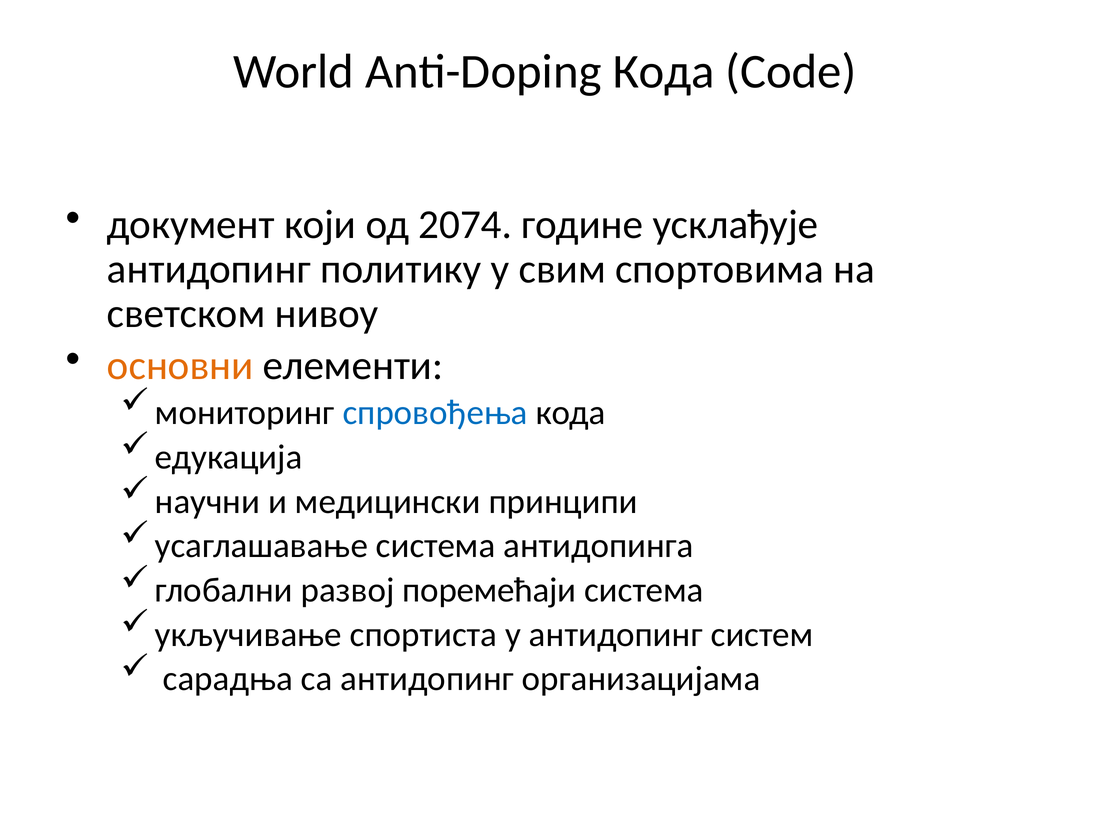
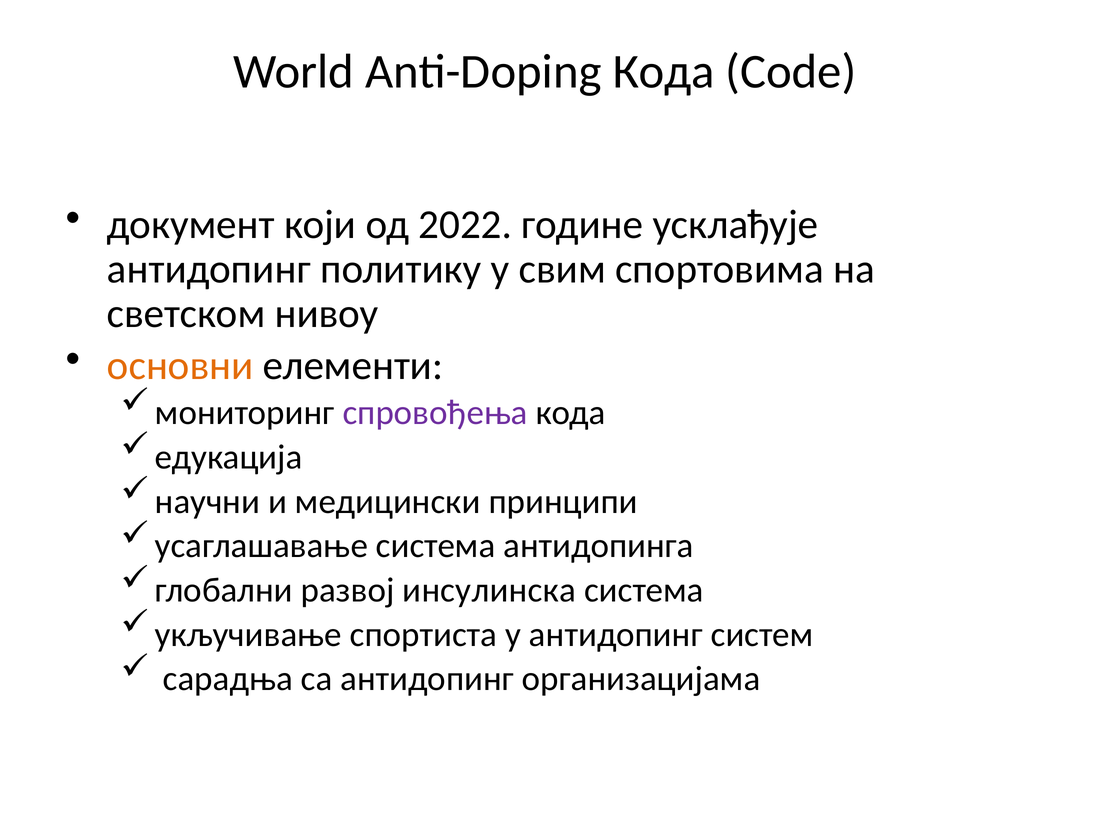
2074: 2074 -> 2022
спровођења colour: blue -> purple
поремећаји: поремећаји -> инсулинска
